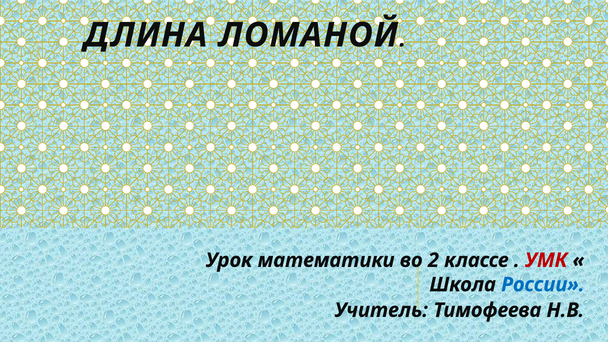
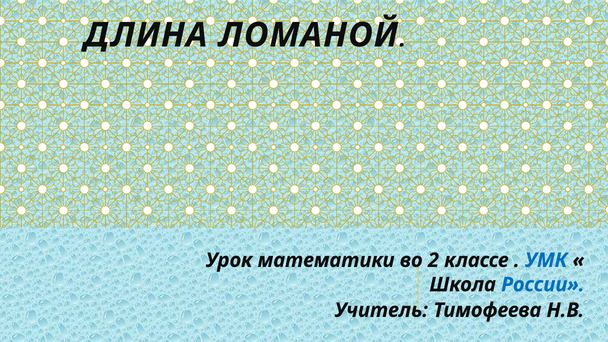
УМК colour: red -> blue
